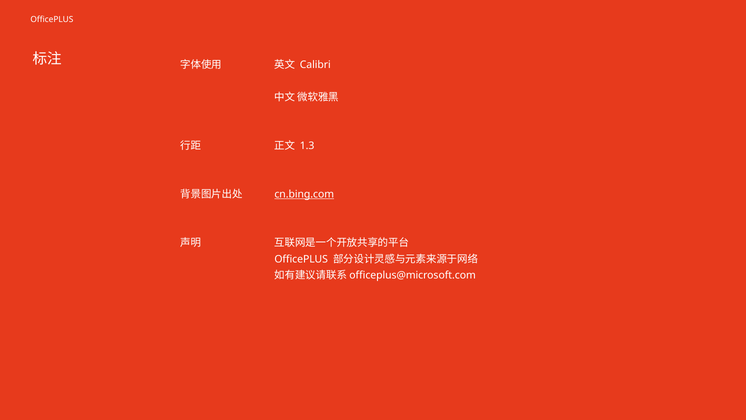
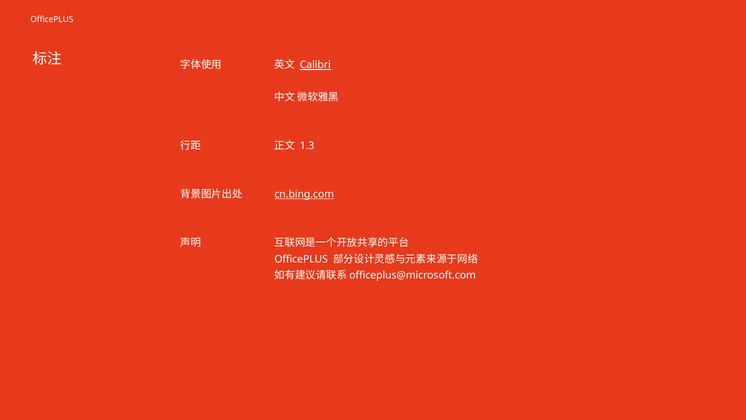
Calibri underline: none -> present
